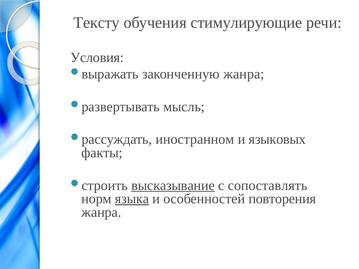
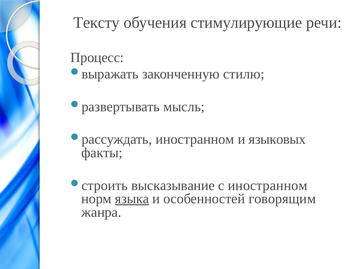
Условия: Условия -> Процесс
законченную жанра: жанра -> стилю
высказывание underline: present -> none
с сопоставлять: сопоставлять -> иностранном
повторения: повторения -> говорящим
